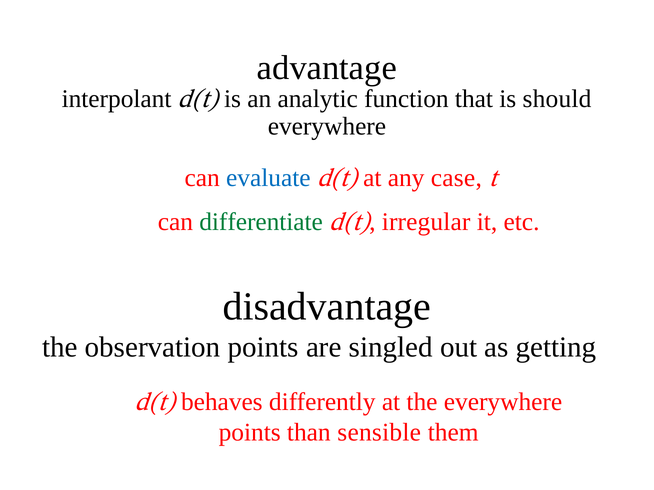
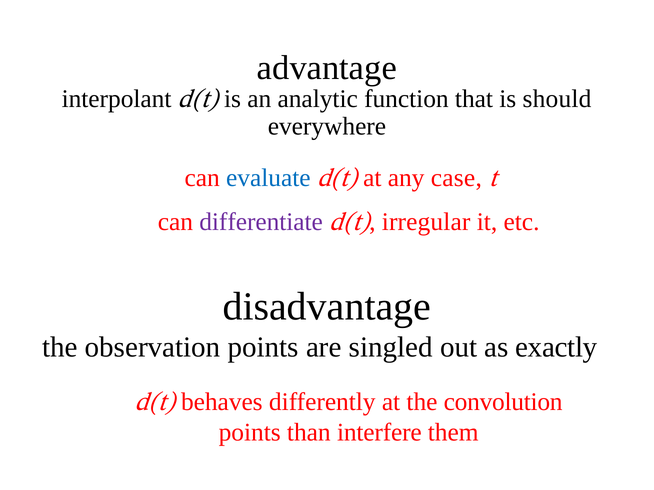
differentiate colour: green -> purple
getting: getting -> exactly
the everywhere: everywhere -> convolution
sensible: sensible -> interfere
